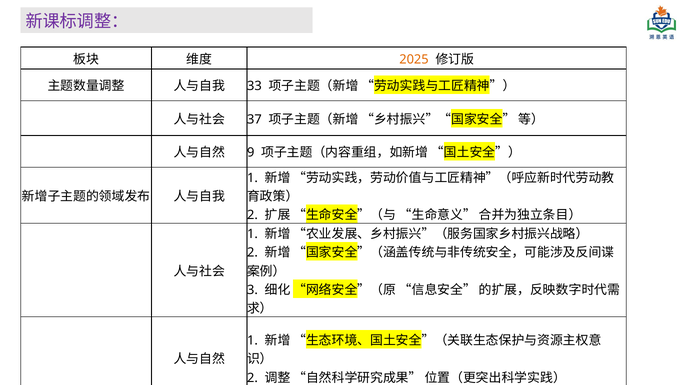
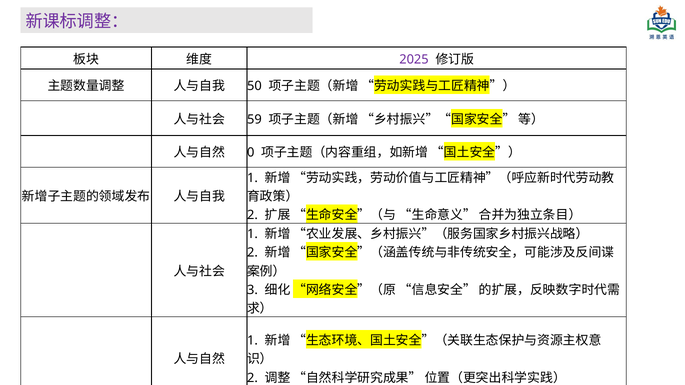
2025 colour: orange -> purple
33: 33 -> 50
37: 37 -> 59
9: 9 -> 0
